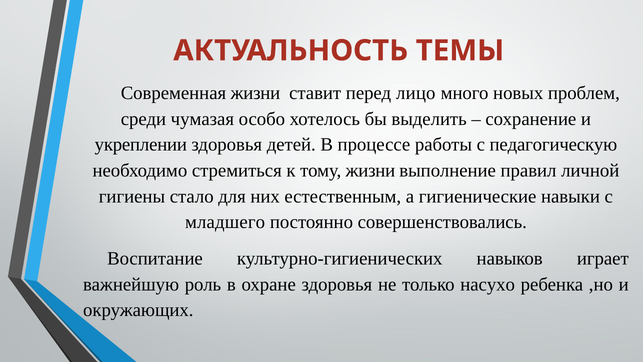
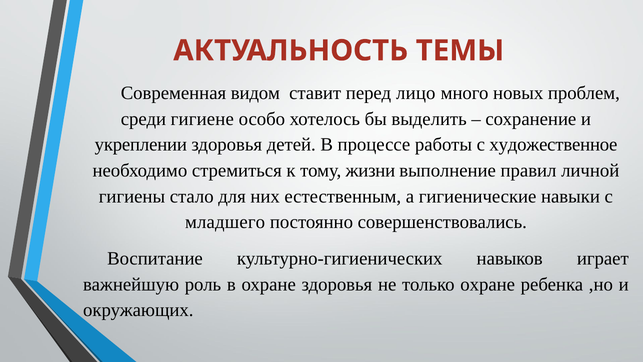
Современная жизни: жизни -> видом
чумазая: чумазая -> гигиене
педагогическую: педагогическую -> художественное
только насухо: насухо -> охране
